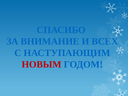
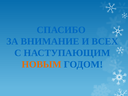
НОВЫМ colour: red -> orange
